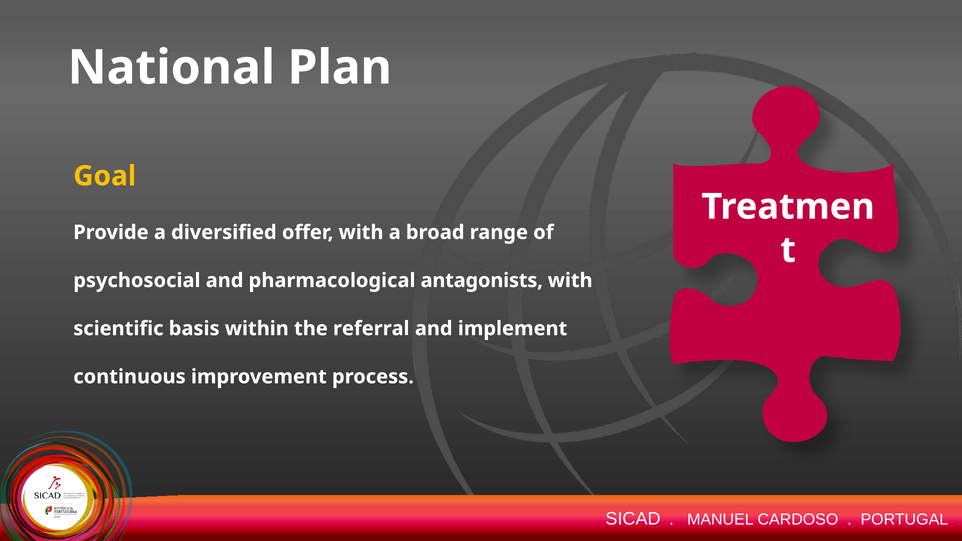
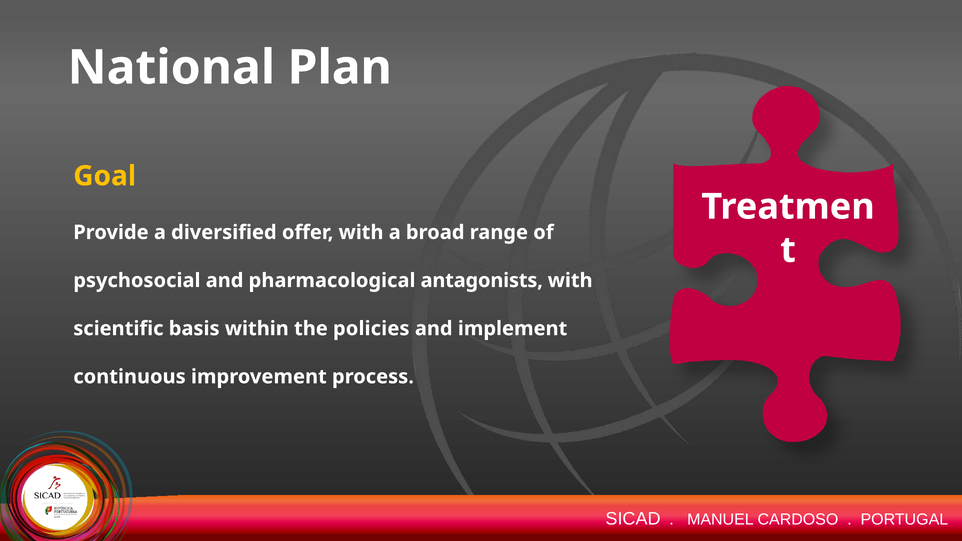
referral: referral -> policies
